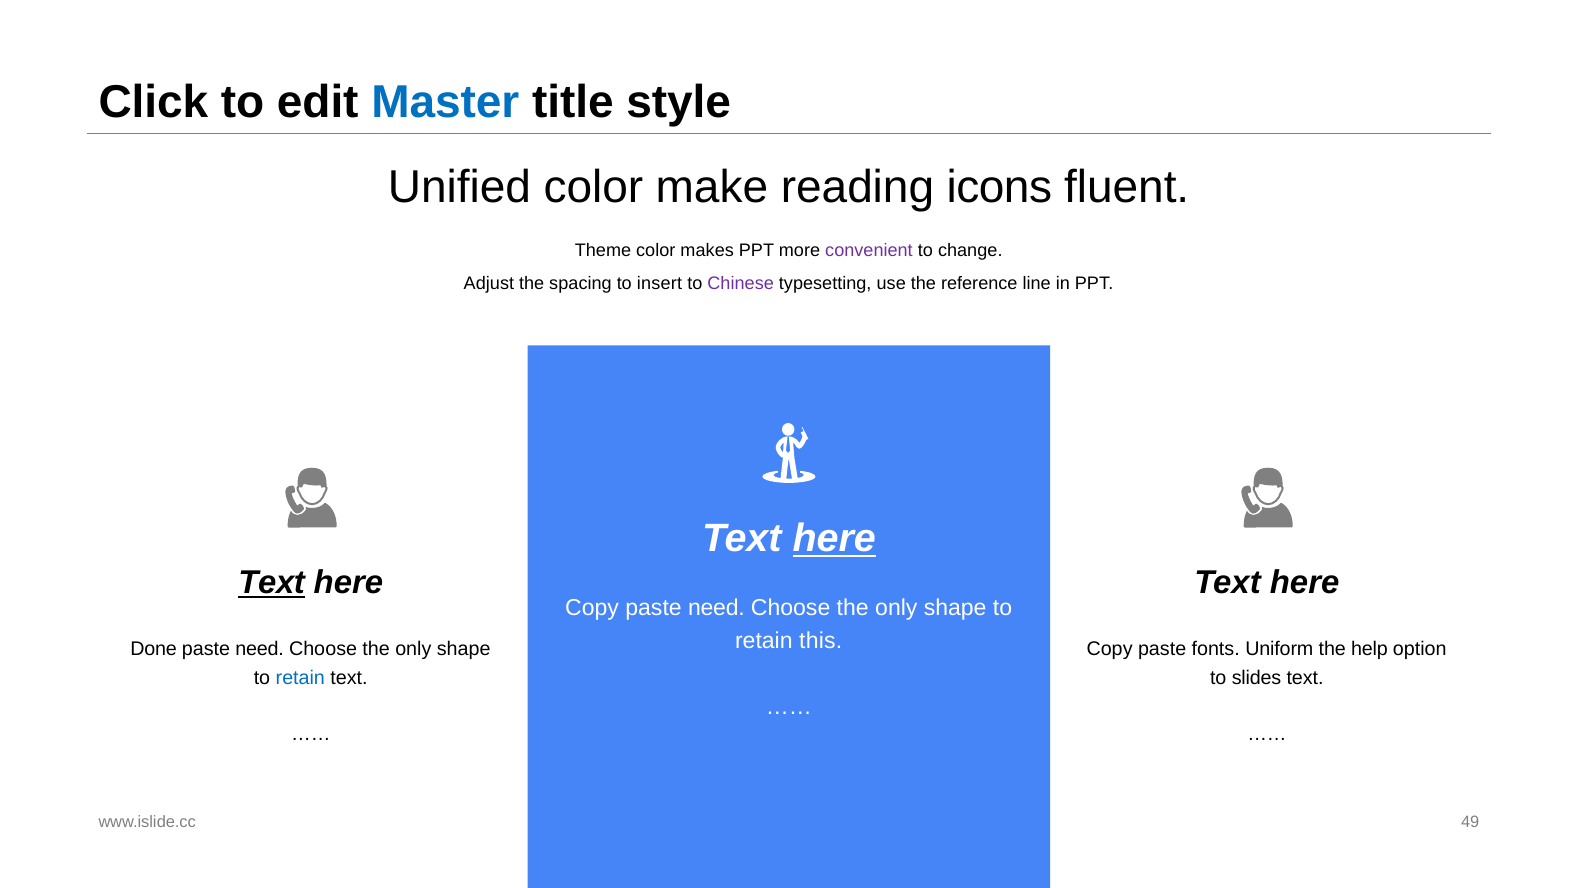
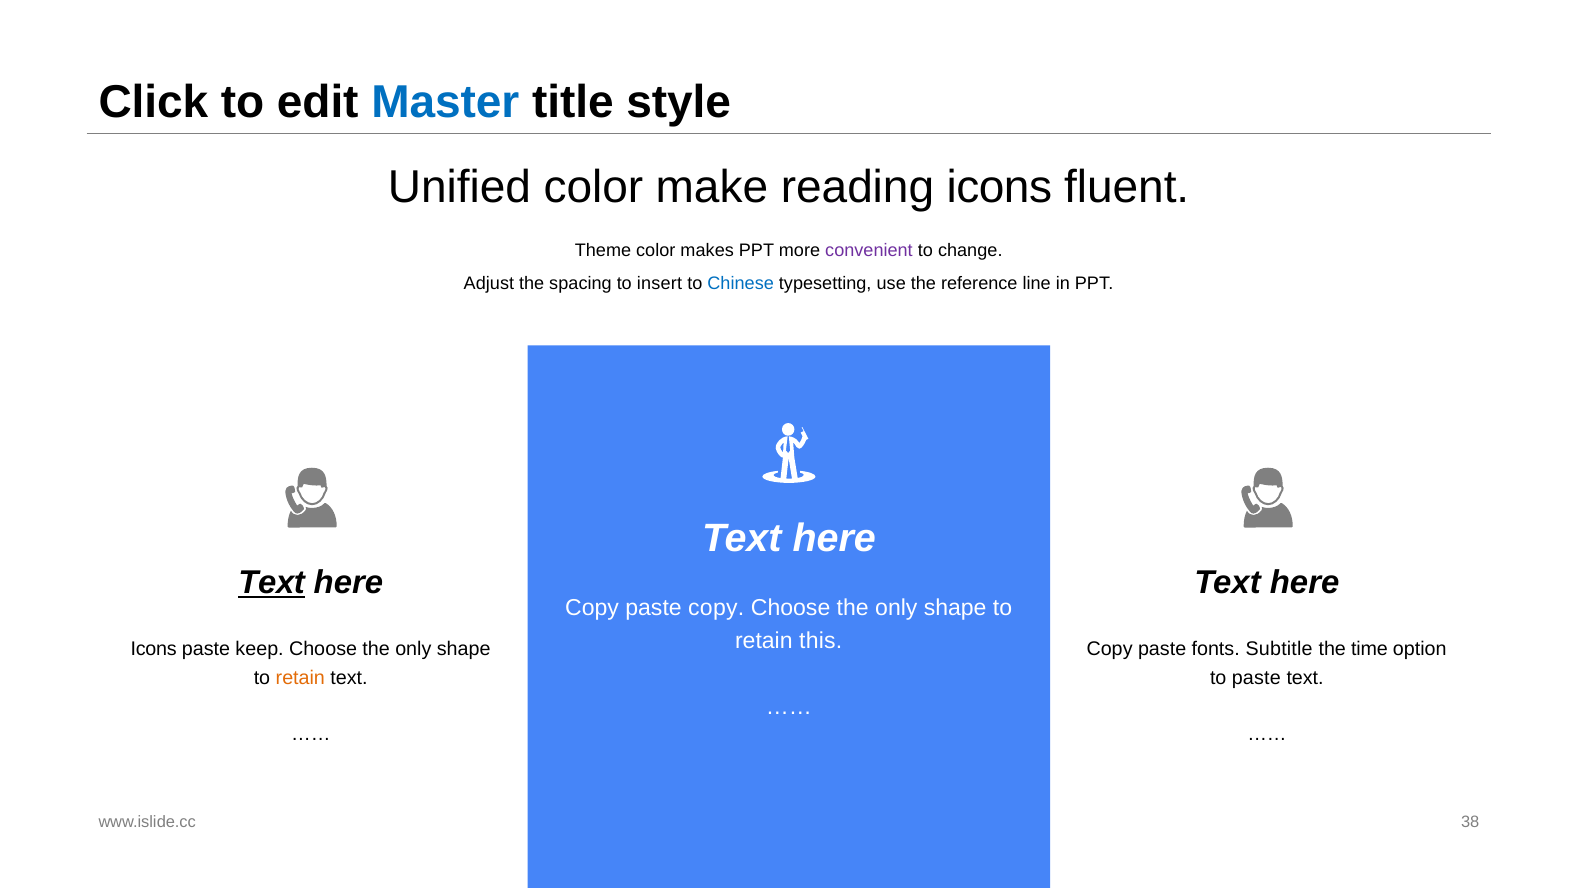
Chinese colour: purple -> blue
here at (834, 539) underline: present -> none
Copy paste need: need -> copy
Done at (154, 649): Done -> Icons
need at (260, 649): need -> keep
Uniform: Uniform -> Subtitle
help: help -> time
retain at (300, 677) colour: blue -> orange
to slides: slides -> paste
49: 49 -> 38
